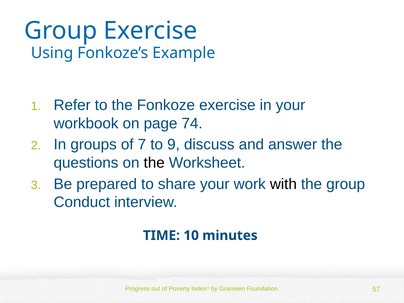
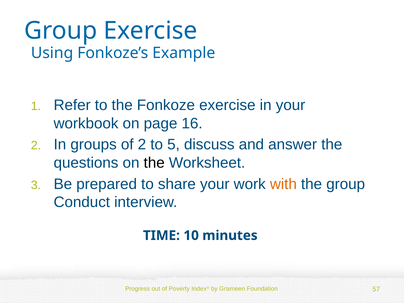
74: 74 -> 16
of 7: 7 -> 2
9: 9 -> 5
with colour: black -> orange
